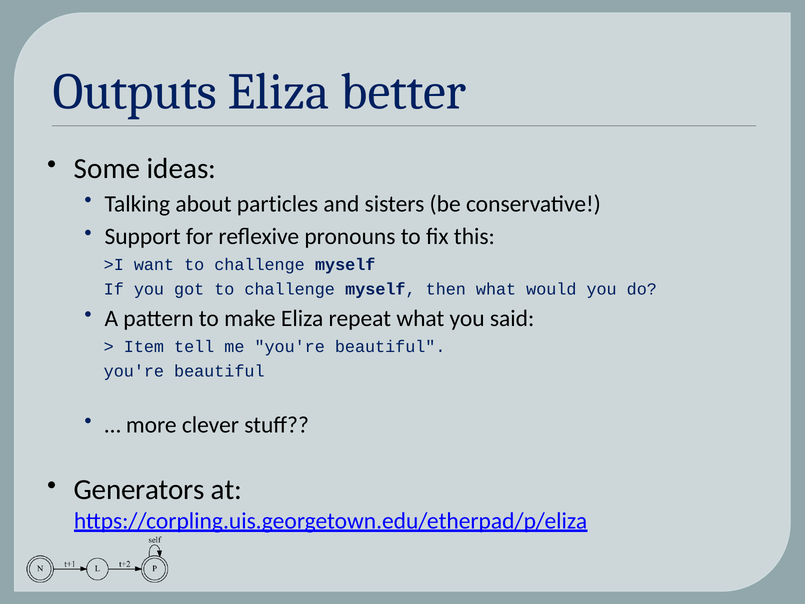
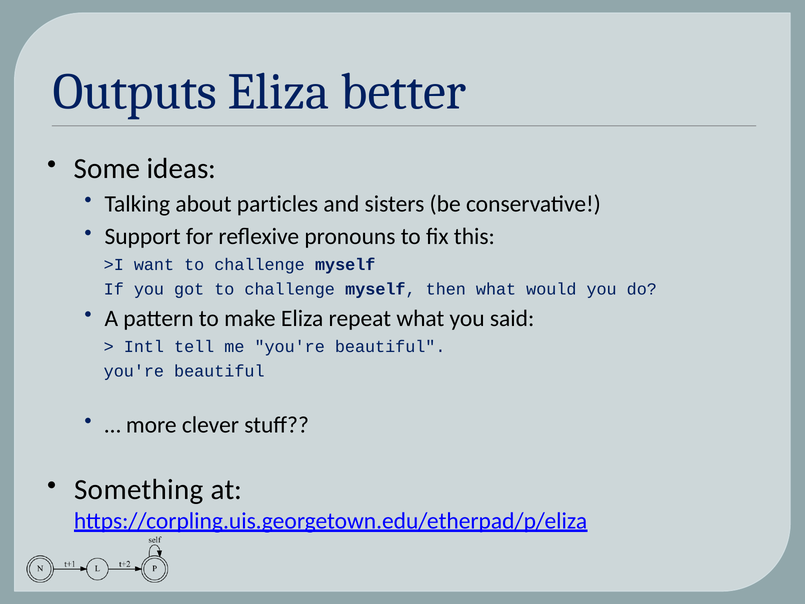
Item: Item -> Intl
Generators: Generators -> Something
